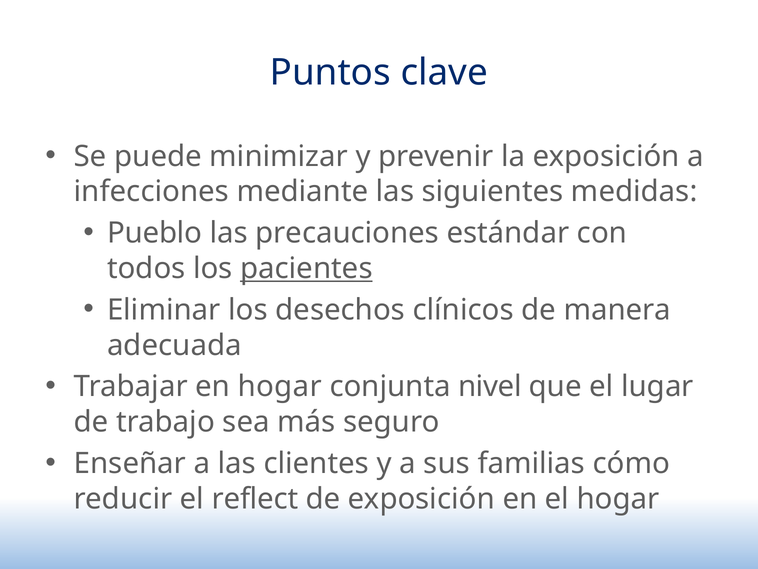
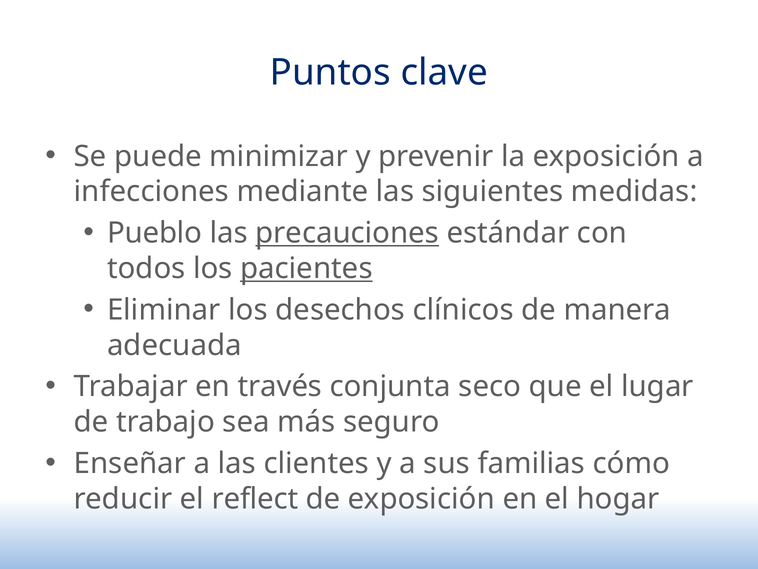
precauciones underline: none -> present
en hogar: hogar -> través
nivel: nivel -> seco
